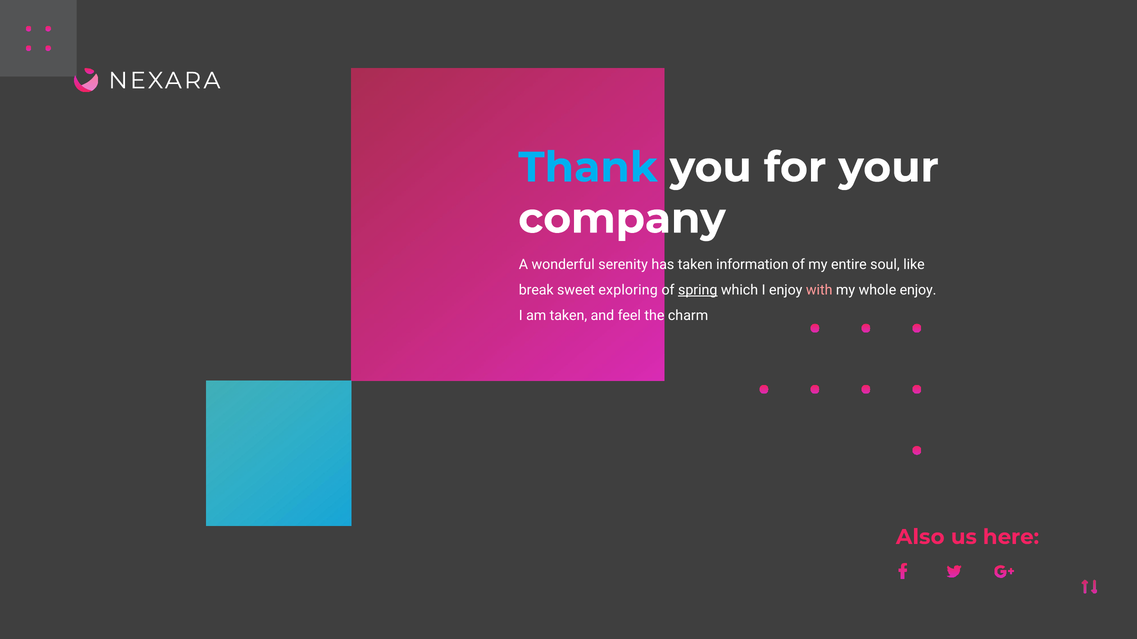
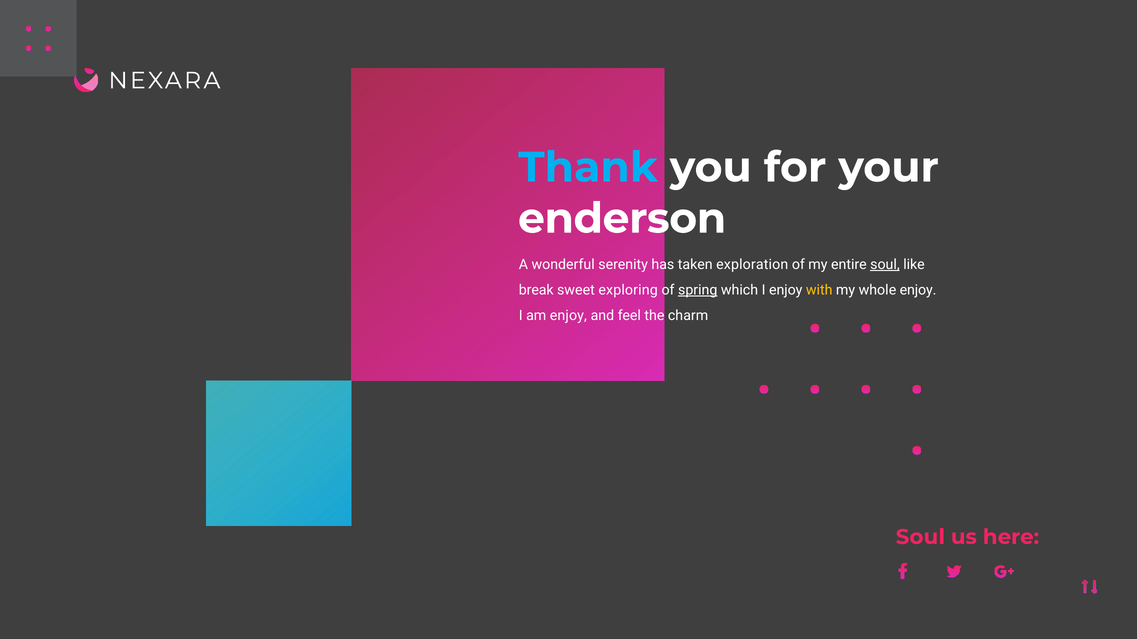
company: company -> enderson
information: information -> exploration
soul at (885, 265) underline: none -> present
with colour: pink -> yellow
am taken: taken -> enjoy
Also at (920, 537): Also -> Soul
